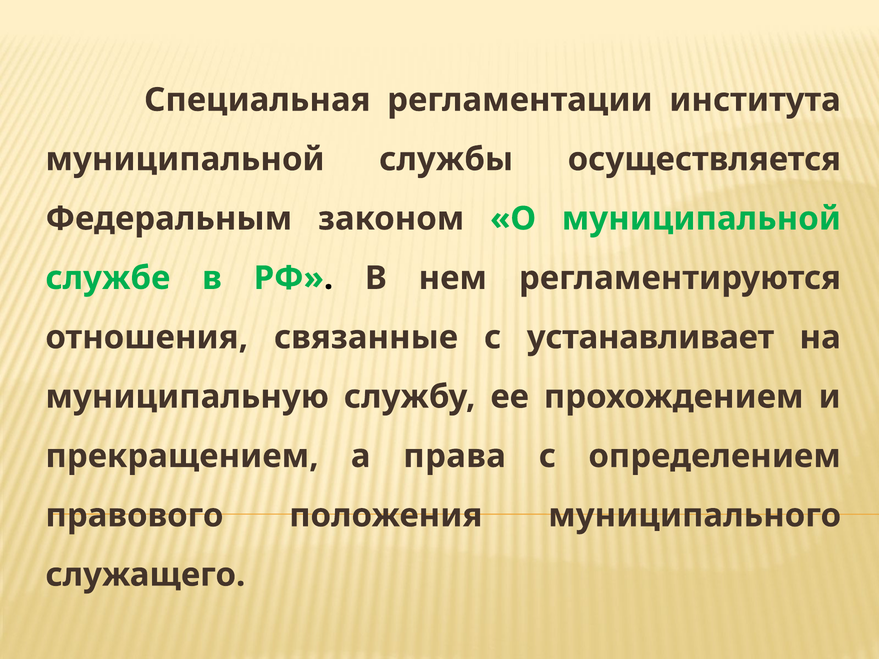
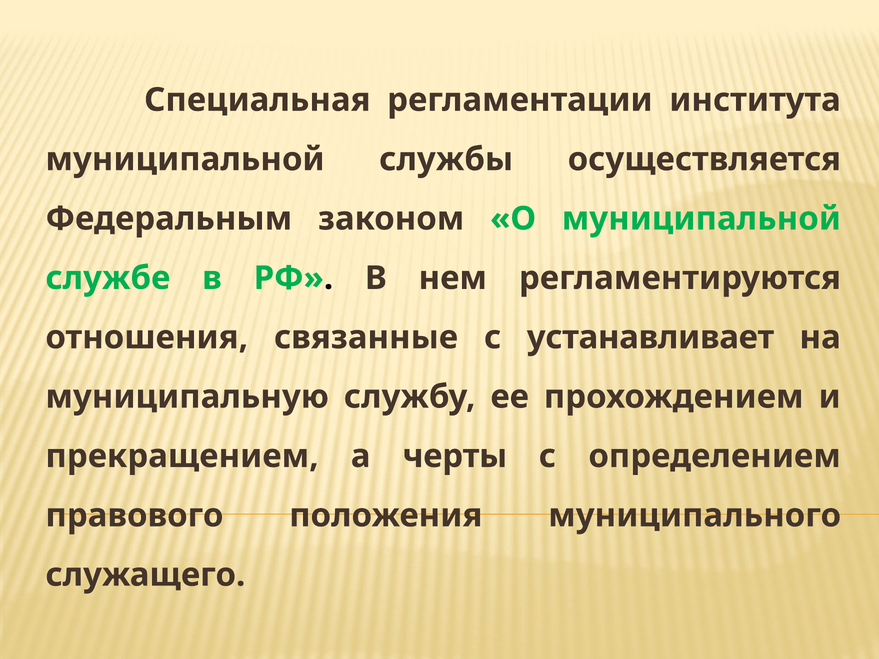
права: права -> черты
